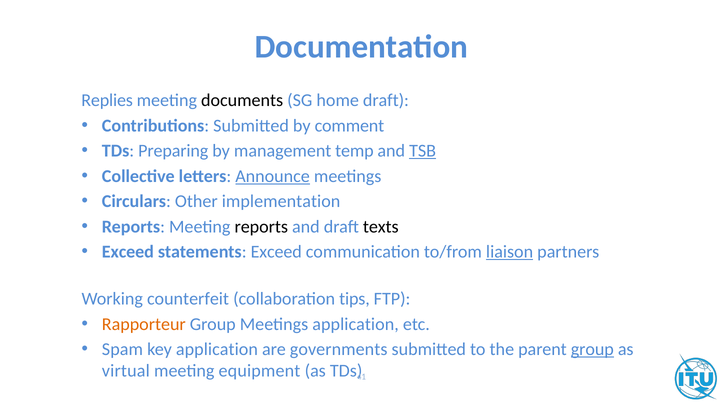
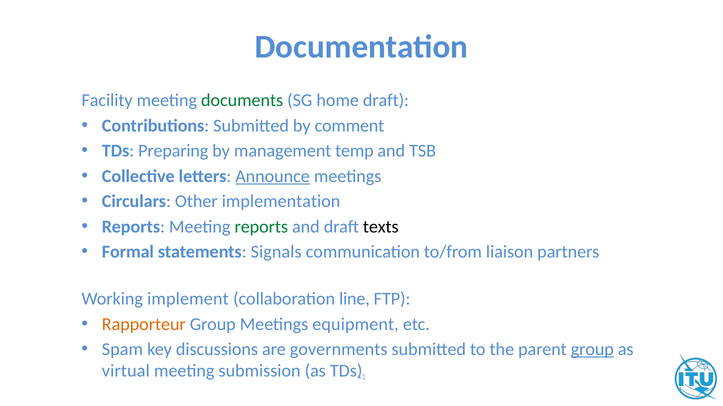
Replies: Replies -> Facility
documents colour: black -> green
TSB underline: present -> none
reports at (261, 227) colour: black -> green
Exceed at (128, 252): Exceed -> Formal
statements Exceed: Exceed -> Signals
liaison underline: present -> none
counterfeit: counterfeit -> implement
tips: tips -> line
Meetings application: application -> equipment
key application: application -> discussions
equipment: equipment -> submission
